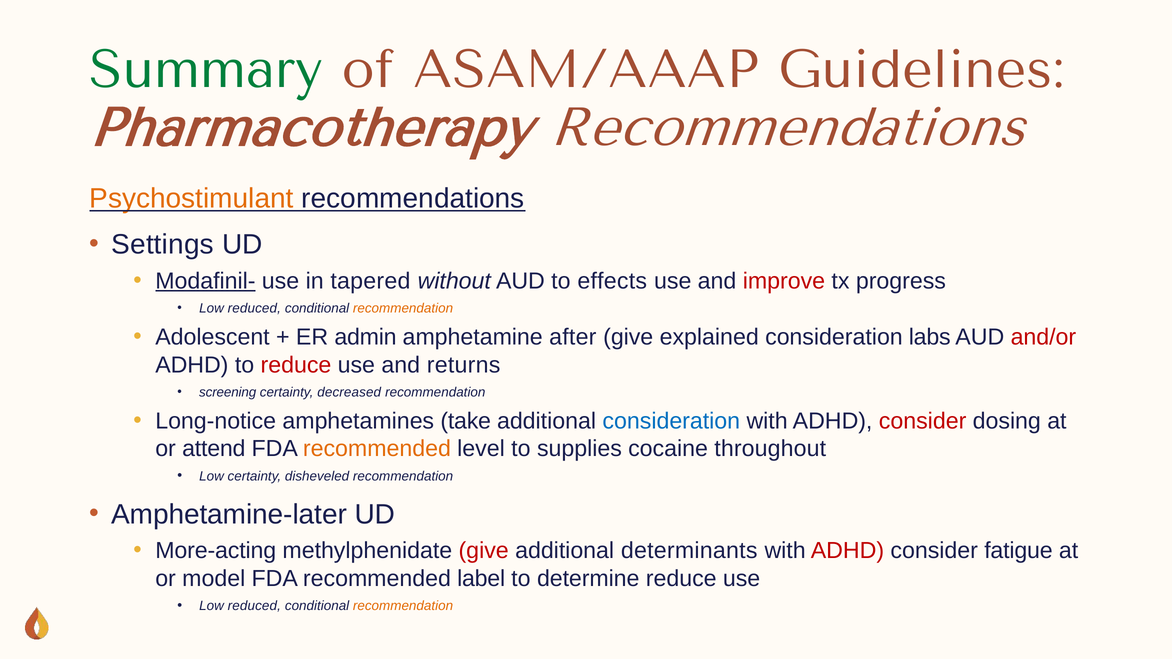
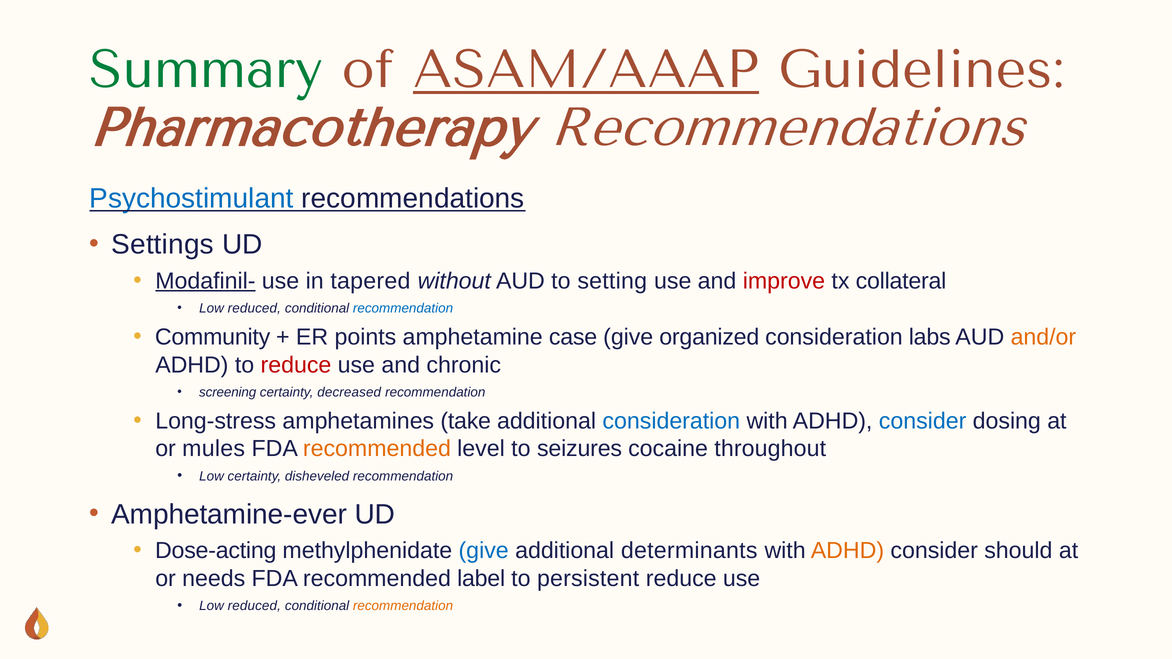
ASAM/AAAP underline: none -> present
Psychostimulant colour: orange -> blue
effects: effects -> setting
progress: progress -> collateral
recommendation at (403, 308) colour: orange -> blue
Adolescent: Adolescent -> Community
admin: admin -> points
after: after -> case
explained: explained -> organized
and/or colour: red -> orange
returns: returns -> chronic
Long-notice: Long-notice -> Long-stress
consider at (923, 421) colour: red -> blue
attend: attend -> mules
supplies: supplies -> seizures
Amphetamine-later: Amphetamine-later -> Amphetamine-ever
More-acting: More-acting -> Dose-acting
give at (484, 551) colour: red -> blue
ADHD at (847, 551) colour: red -> orange
fatigue: fatigue -> should
model: model -> needs
determine: determine -> persistent
